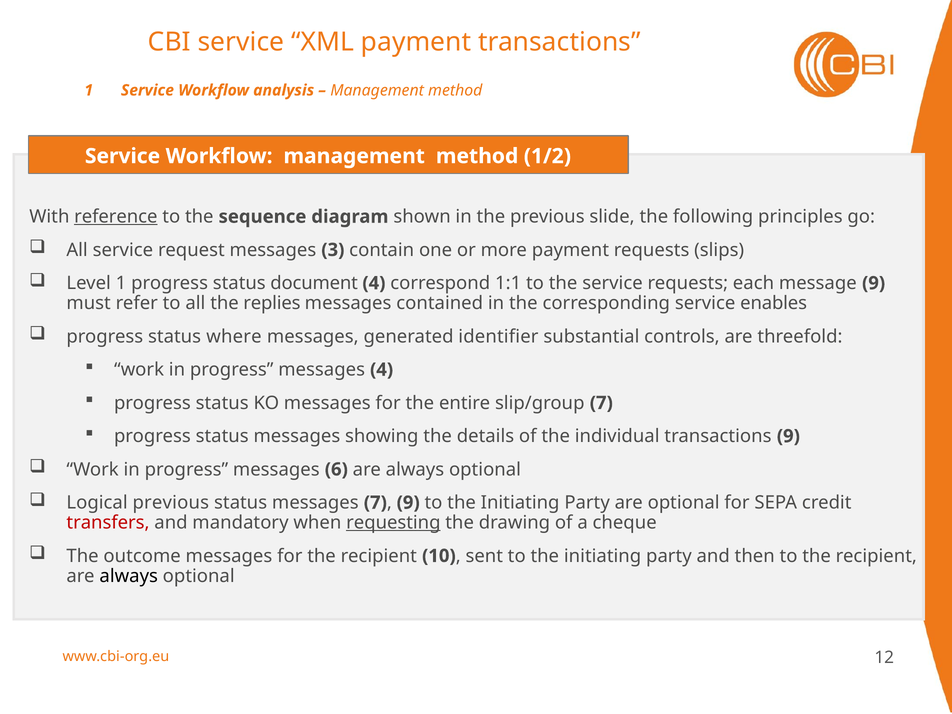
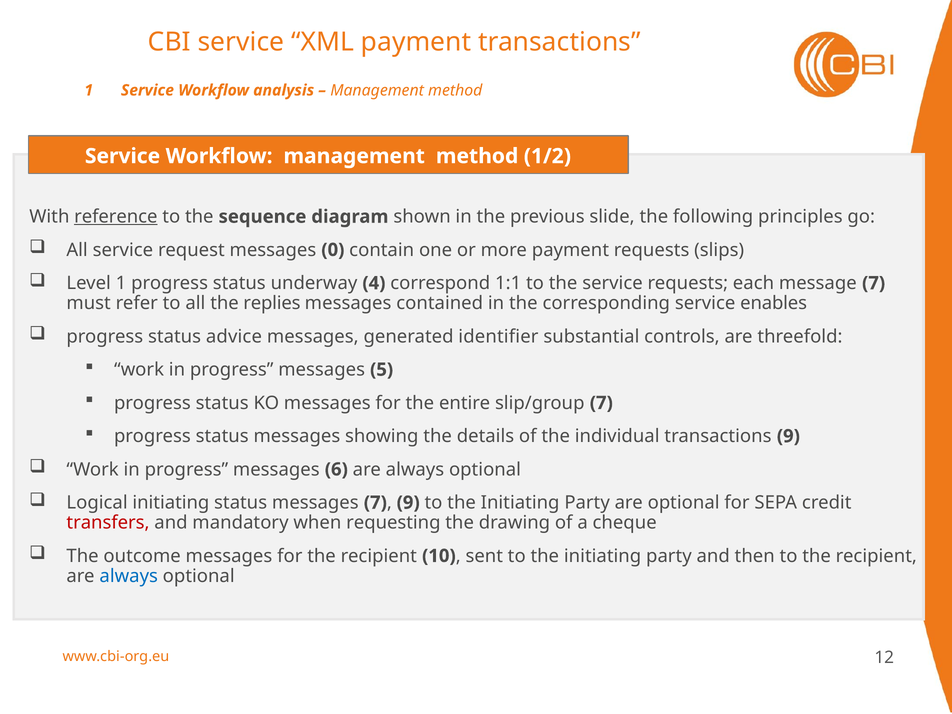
3: 3 -> 0
document: document -> underway
message 9: 9 -> 7
where: where -> advice
messages 4: 4 -> 5
Logical previous: previous -> initiating
requesting underline: present -> none
always at (129, 576) colour: black -> blue
